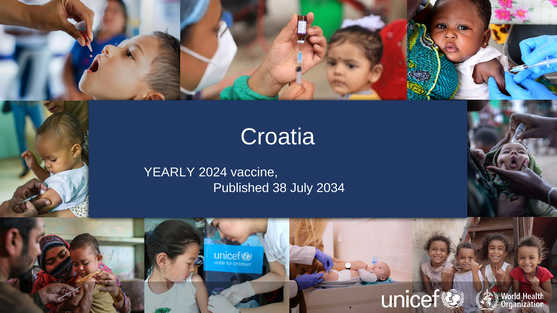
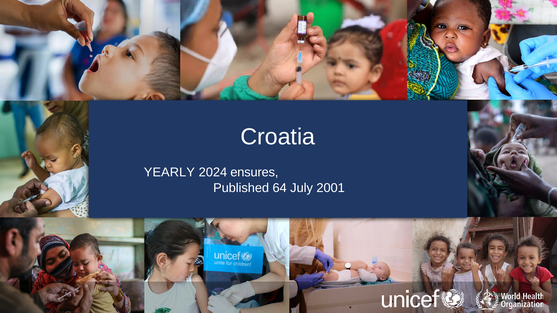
vaccine: vaccine -> ensures
38: 38 -> 64
2034: 2034 -> 2001
